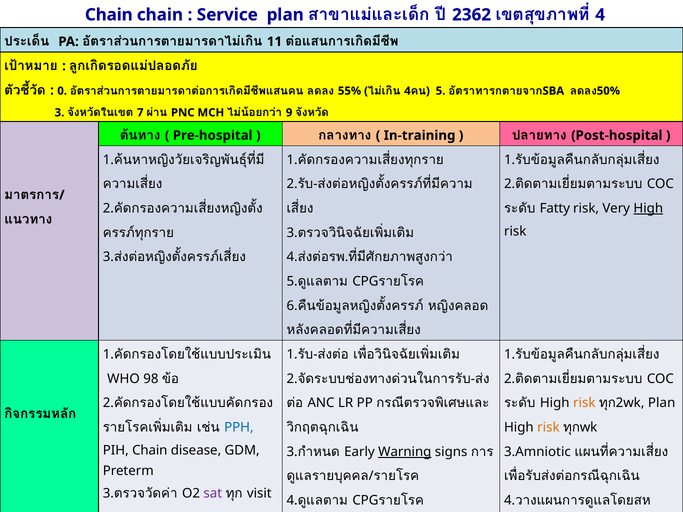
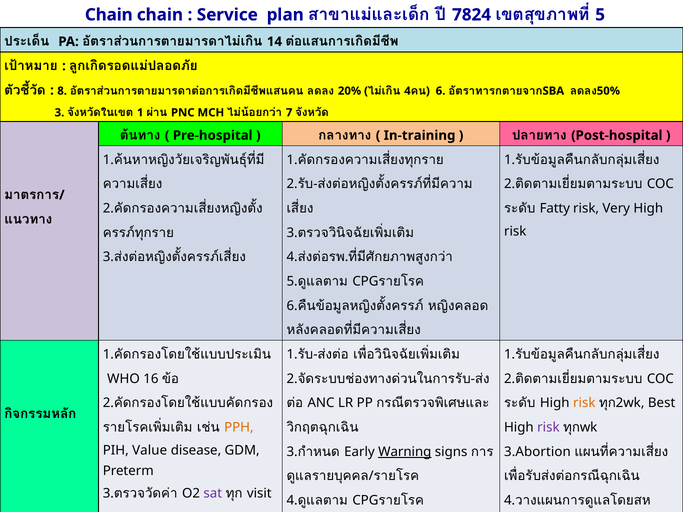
2362: 2362 -> 7824
4: 4 -> 5
11: 11 -> 14
0: 0 -> 8
55%: 55% -> 20%
5: 5 -> 6
7: 7 -> 1
9: 9 -> 7
High at (648, 209) underline: present -> none
98: 98 -> 16
Plan at (662, 403): Plan -> Best
risk at (548, 428) colour: orange -> purple
PPH colour: blue -> orange
PIH Chain: Chain -> Value
3.Amniotic: 3.Amniotic -> 3.Abortion
